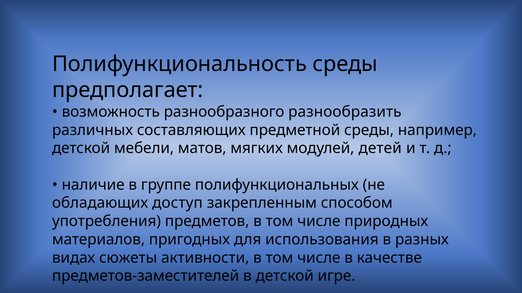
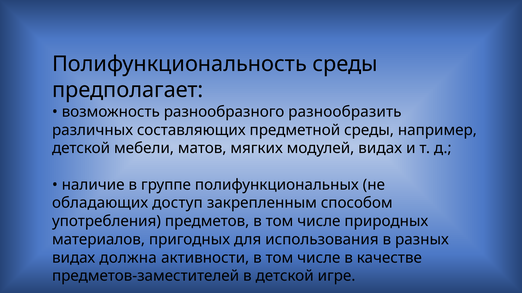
модулей детей: детей -> видах
сюжеты: сюжеты -> должна
